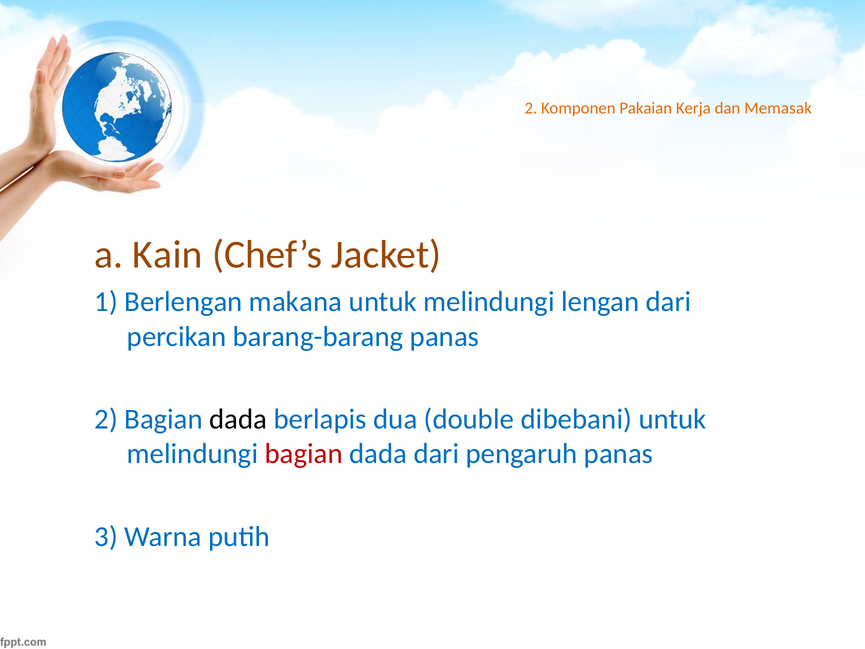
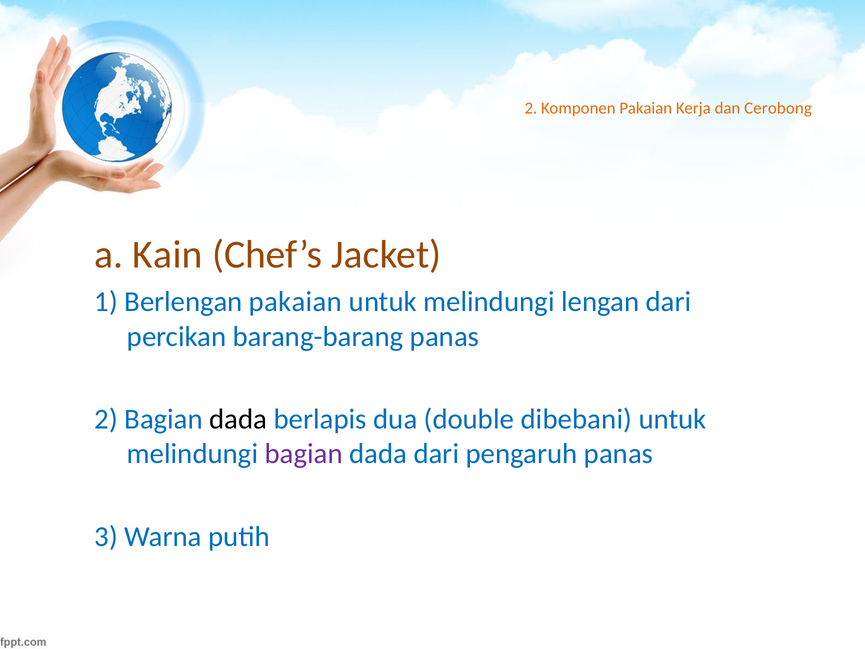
Memasak: Memasak -> Cerobong
Berlengan makana: makana -> pakaian
bagian at (304, 454) colour: red -> purple
